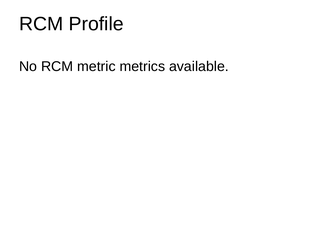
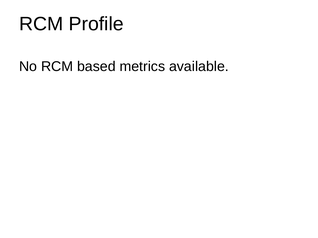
metric: metric -> based
